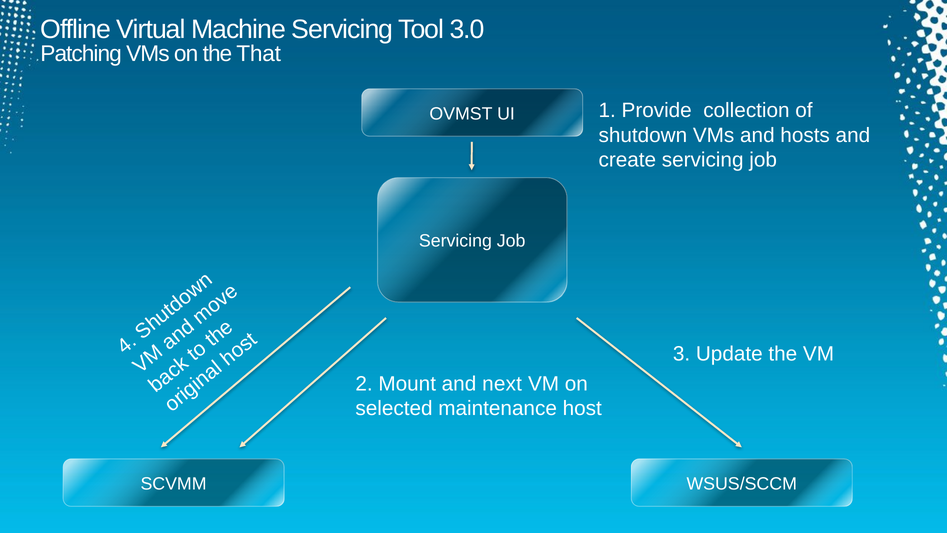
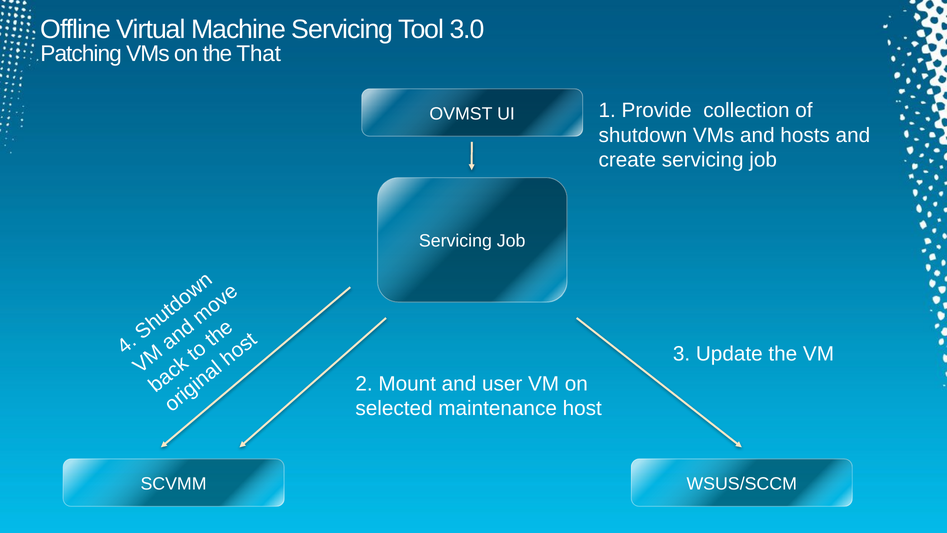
next: next -> user
